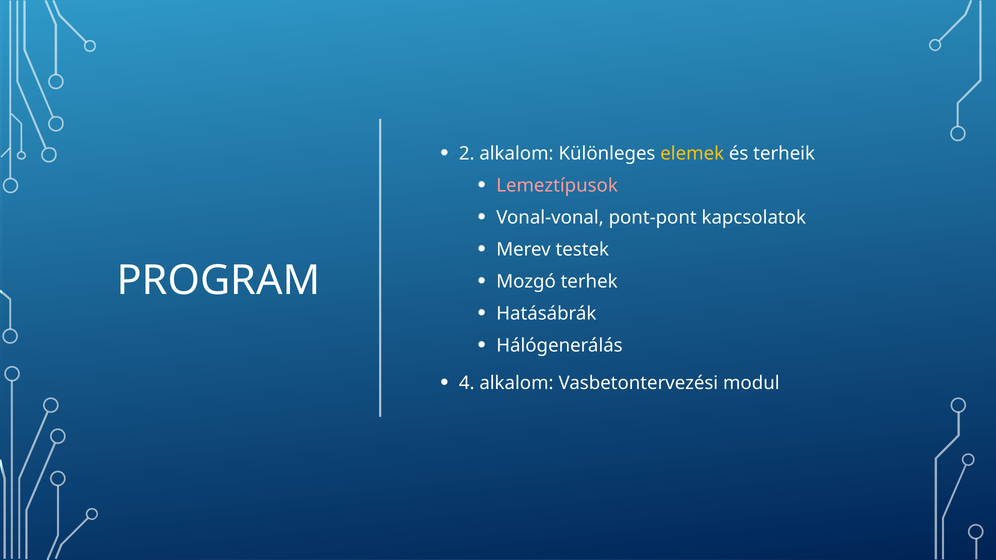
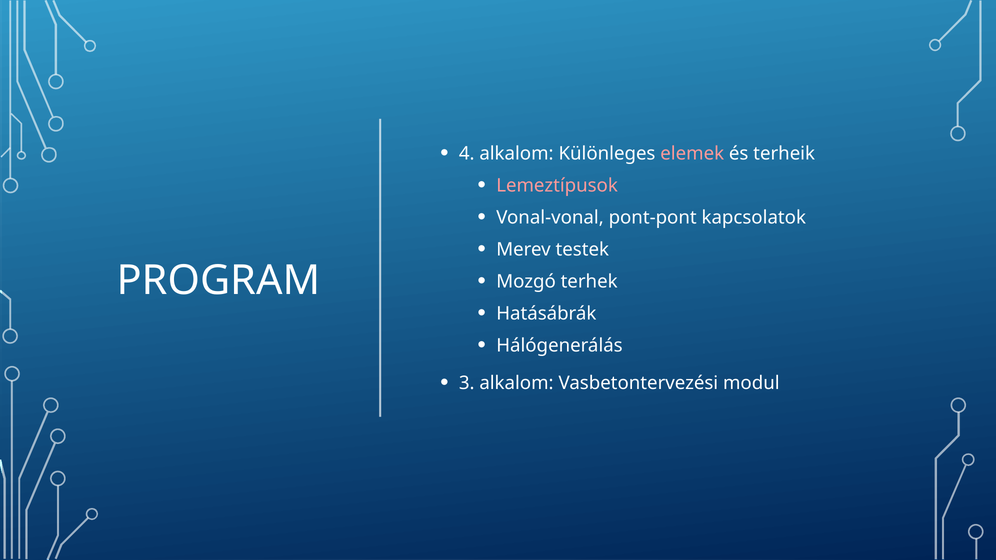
2: 2 -> 4
elemek colour: yellow -> pink
4: 4 -> 3
